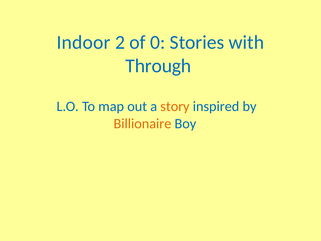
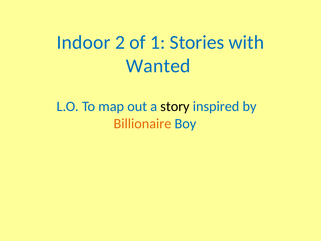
0: 0 -> 1
Through: Through -> Wanted
story colour: orange -> black
